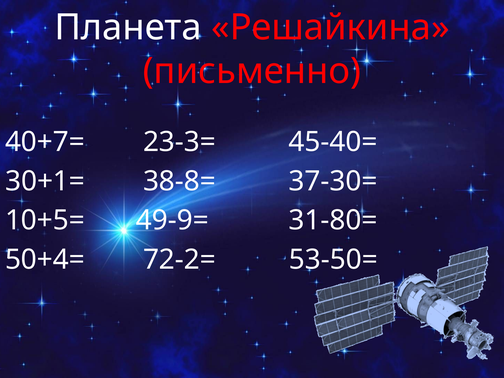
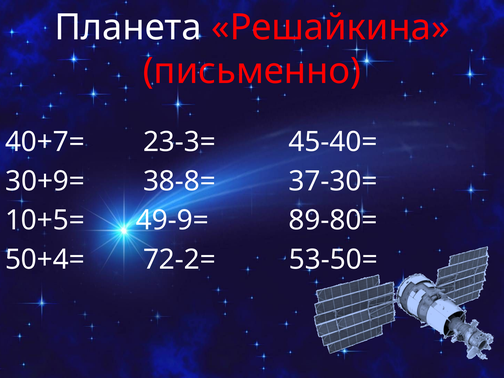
30+1=: 30+1= -> 30+9=
31-80=: 31-80= -> 89-80=
